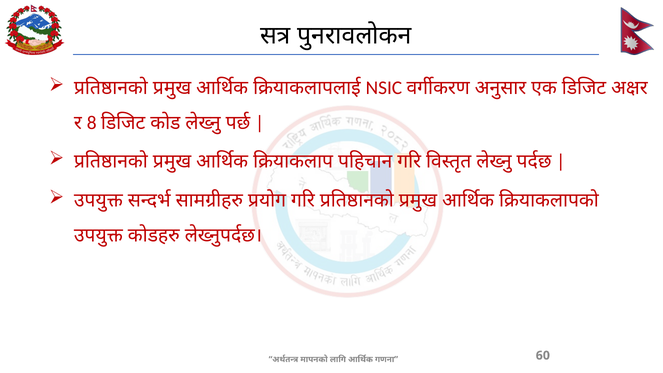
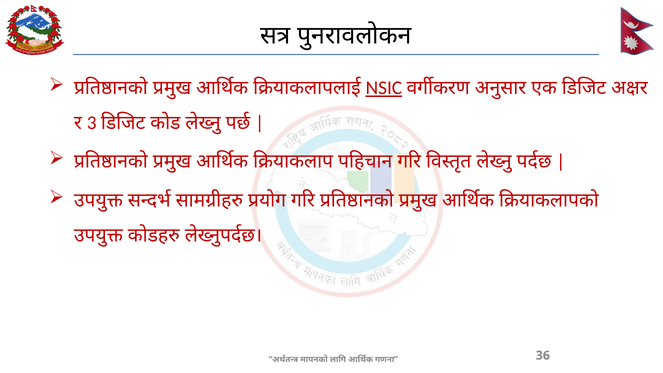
NSIC underline: none -> present
8: 8 -> 3
60: 60 -> 36
